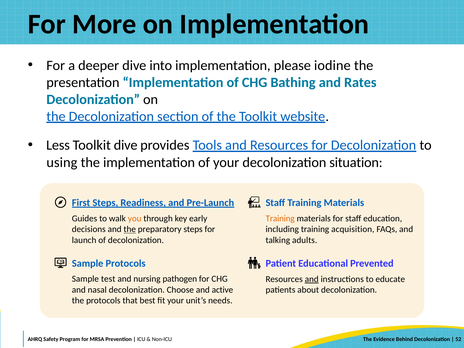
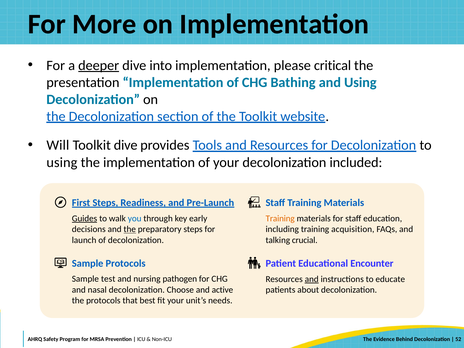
deeper underline: none -> present
iodine: iodine -> critical
and Rates: Rates -> Using
Less: Less -> Will
situation: situation -> included
Guides underline: none -> present
you colour: orange -> blue
adults: adults -> crucial
Prevented: Prevented -> Encounter
